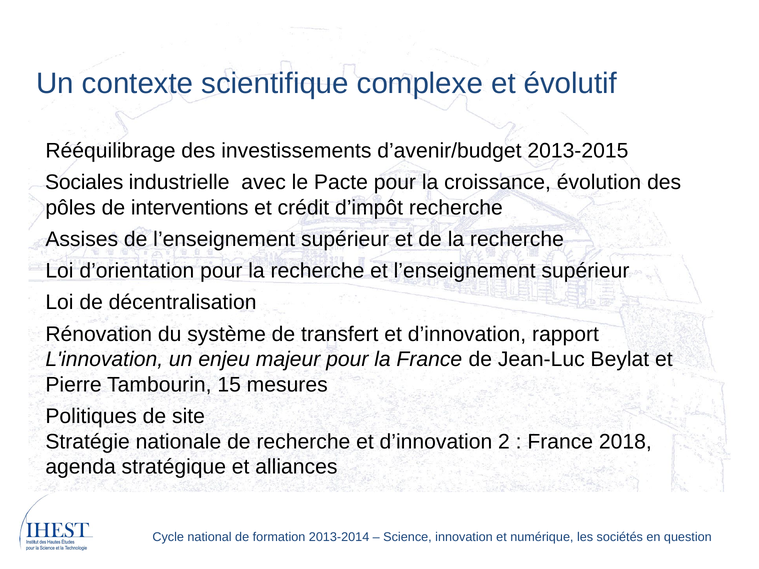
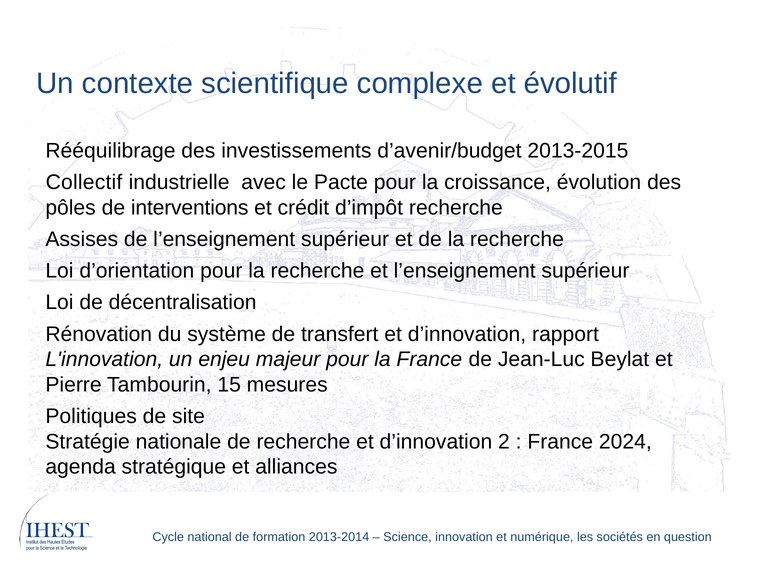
Sociales: Sociales -> Collectif
2018: 2018 -> 2024
